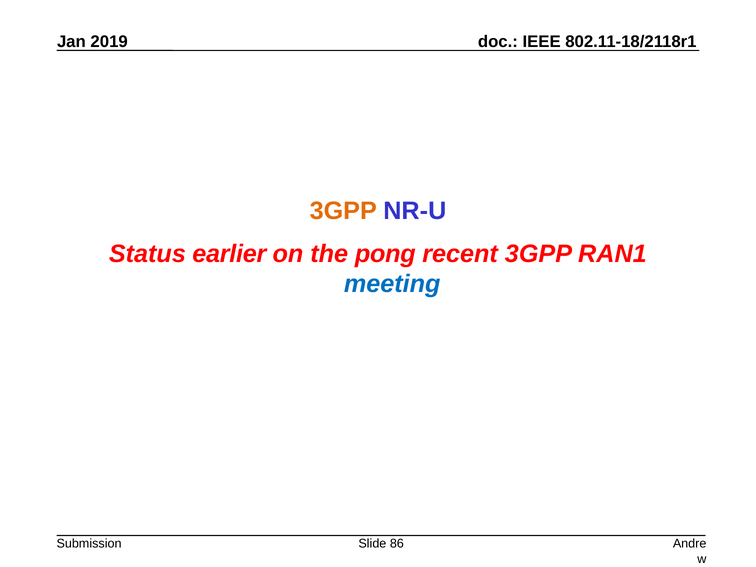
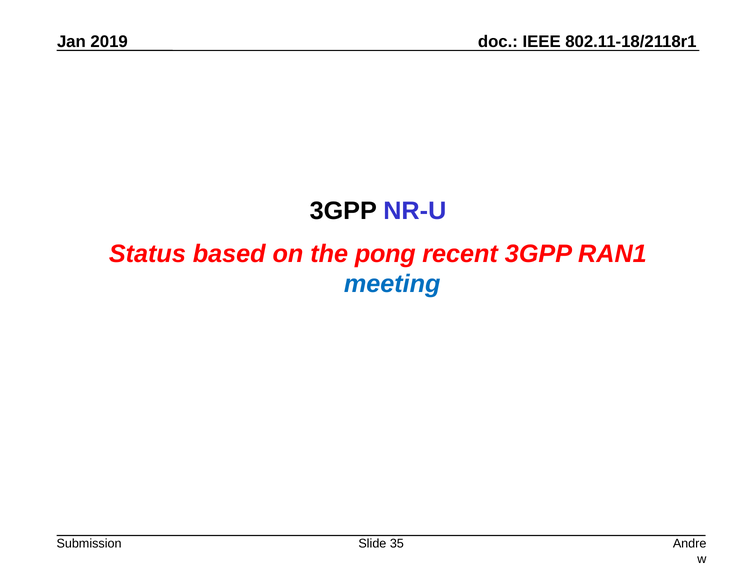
3GPP at (343, 211) colour: orange -> black
earlier: earlier -> based
86: 86 -> 35
